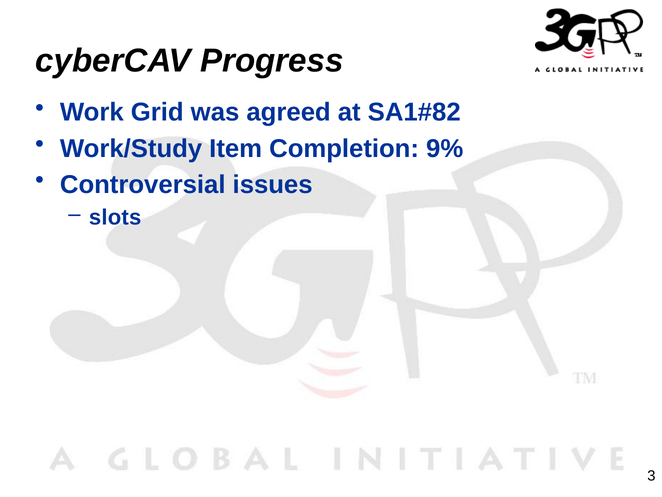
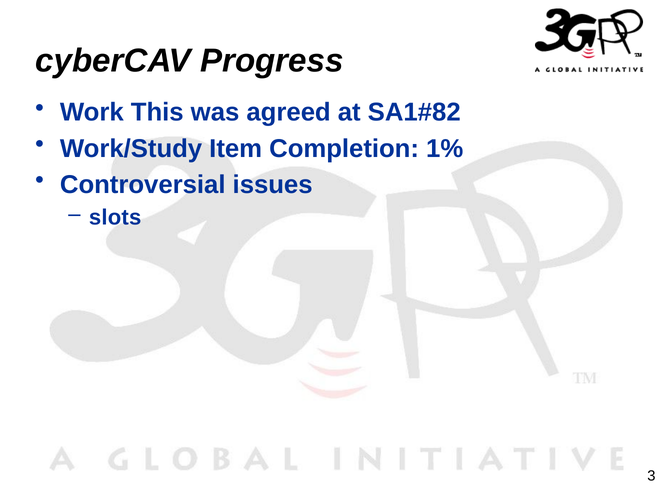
Grid: Grid -> This
9%: 9% -> 1%
